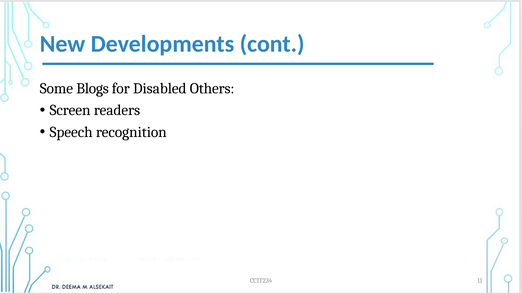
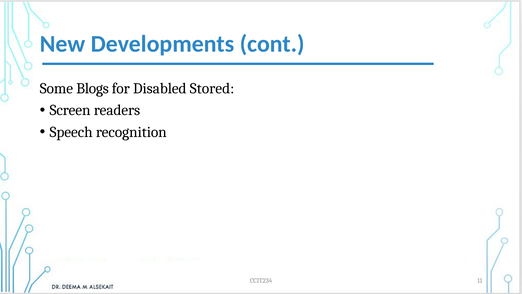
Others: Others -> Stored
